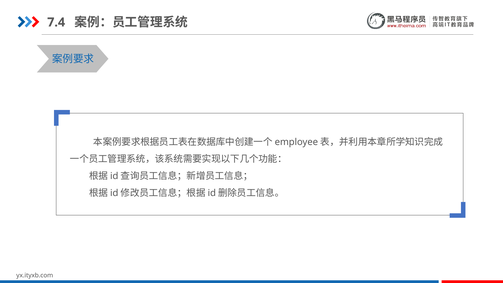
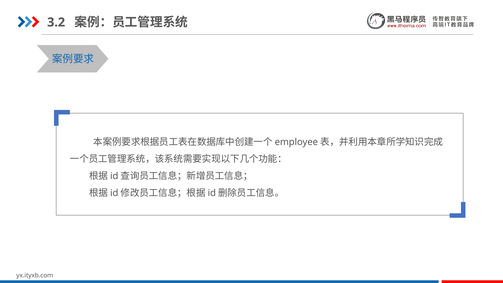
7.4: 7.4 -> 3.2
